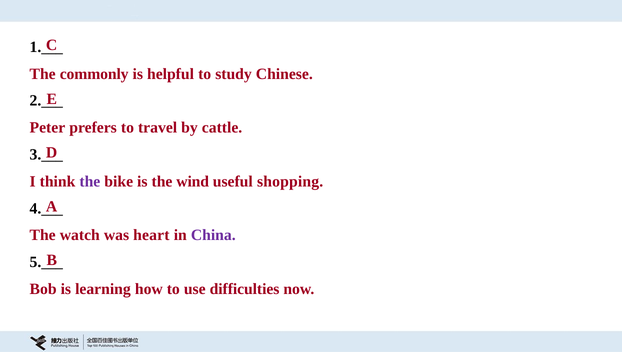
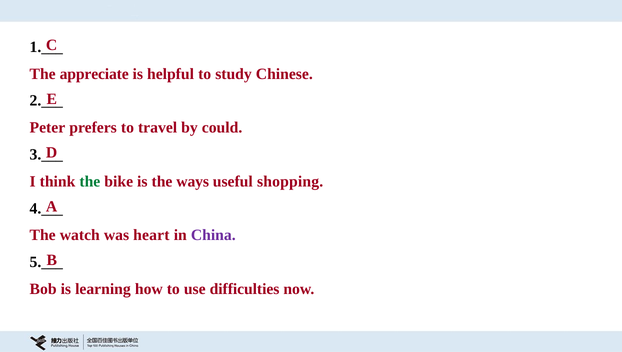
commonly: commonly -> appreciate
cattle: cattle -> could
the at (90, 181) colour: purple -> green
wind: wind -> ways
